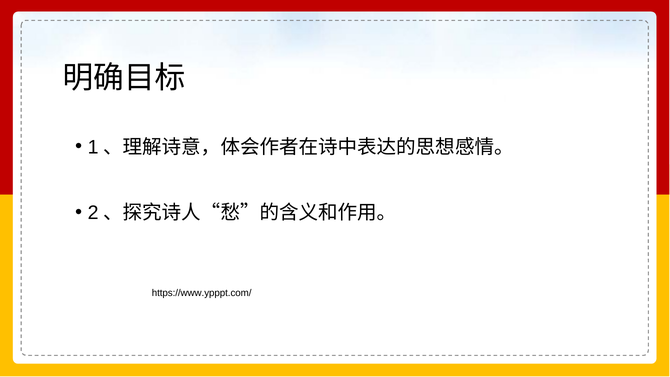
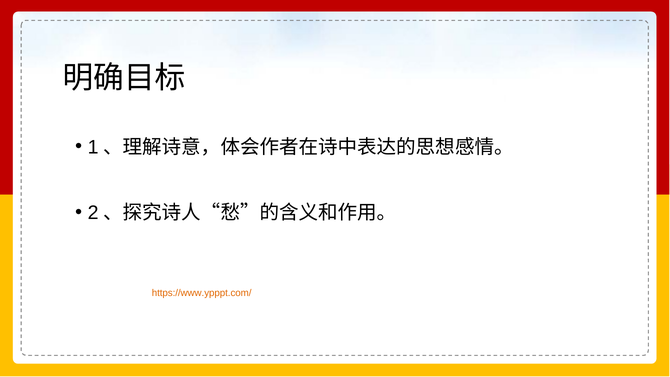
https://www.ypppt.com/ colour: black -> orange
